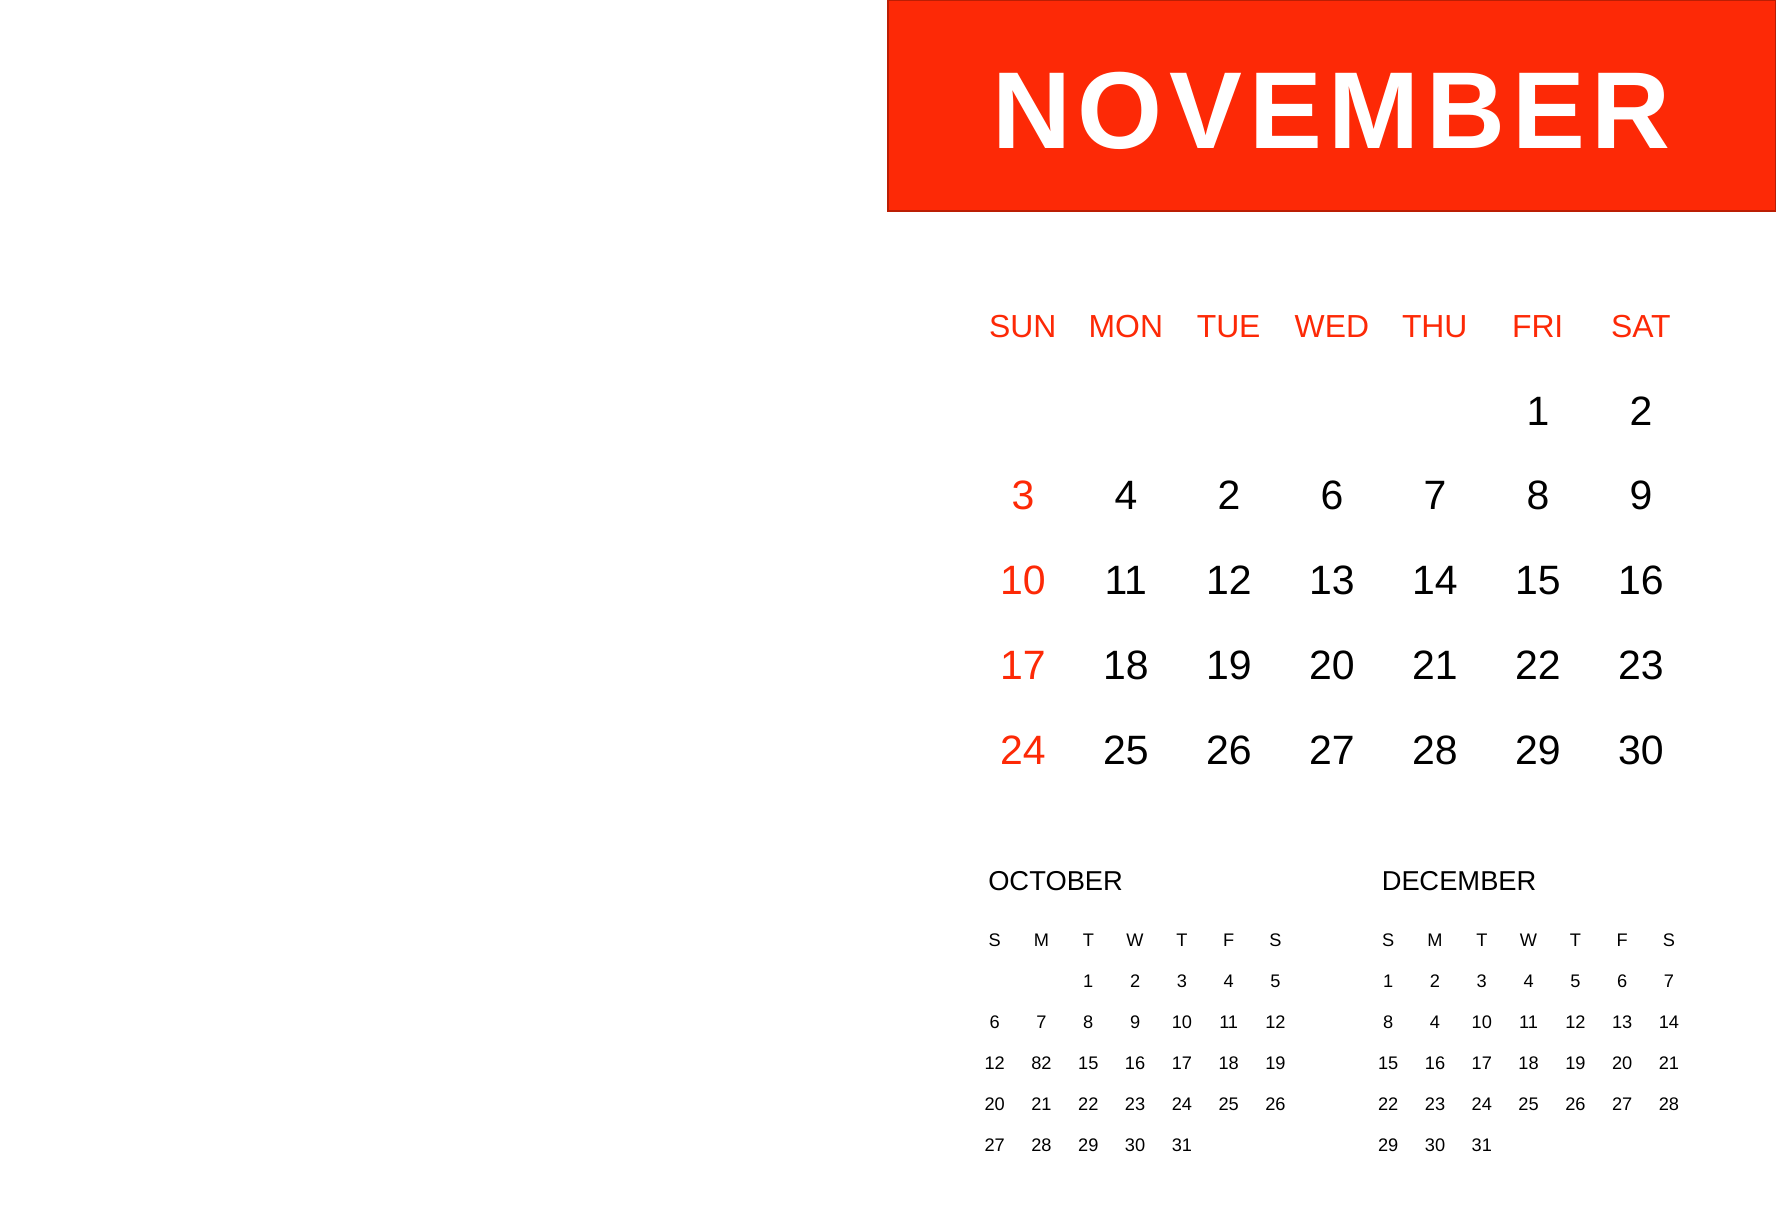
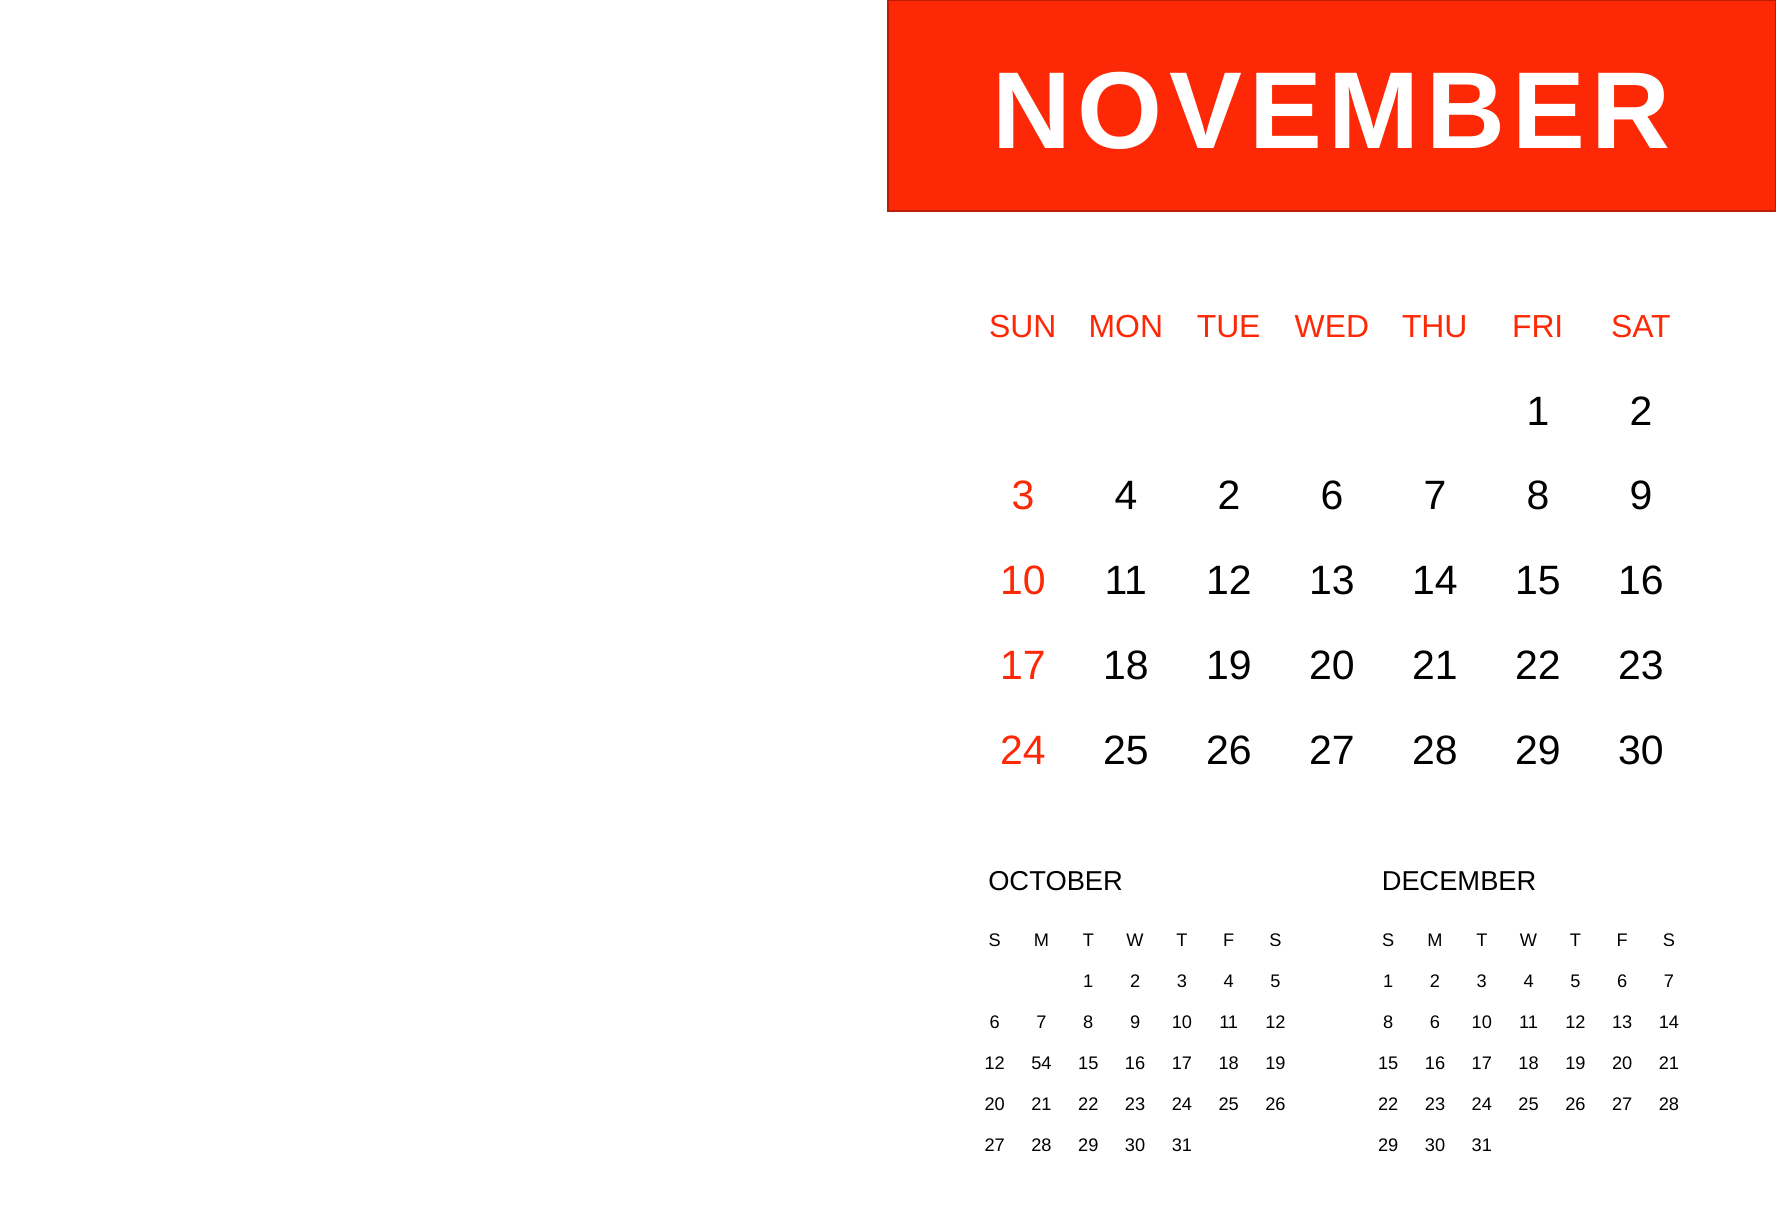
8 4: 4 -> 6
82: 82 -> 54
